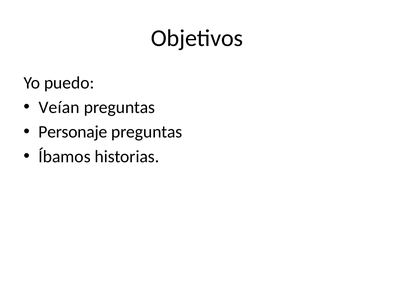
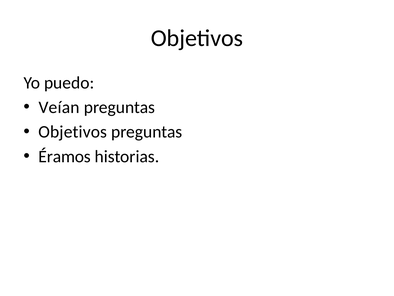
Personaje at (73, 132): Personaje -> Objetivos
Íbamos: Íbamos -> Éramos
